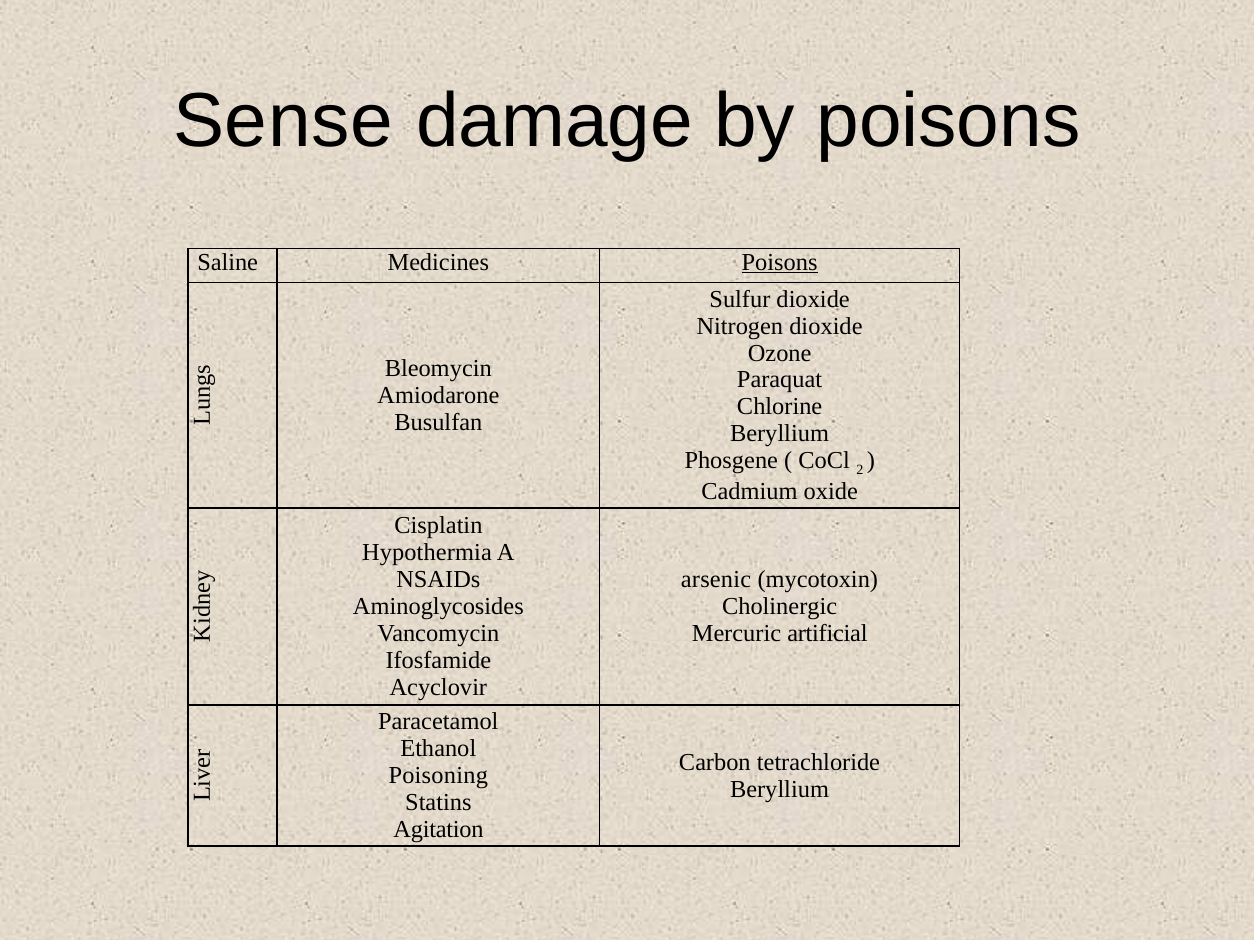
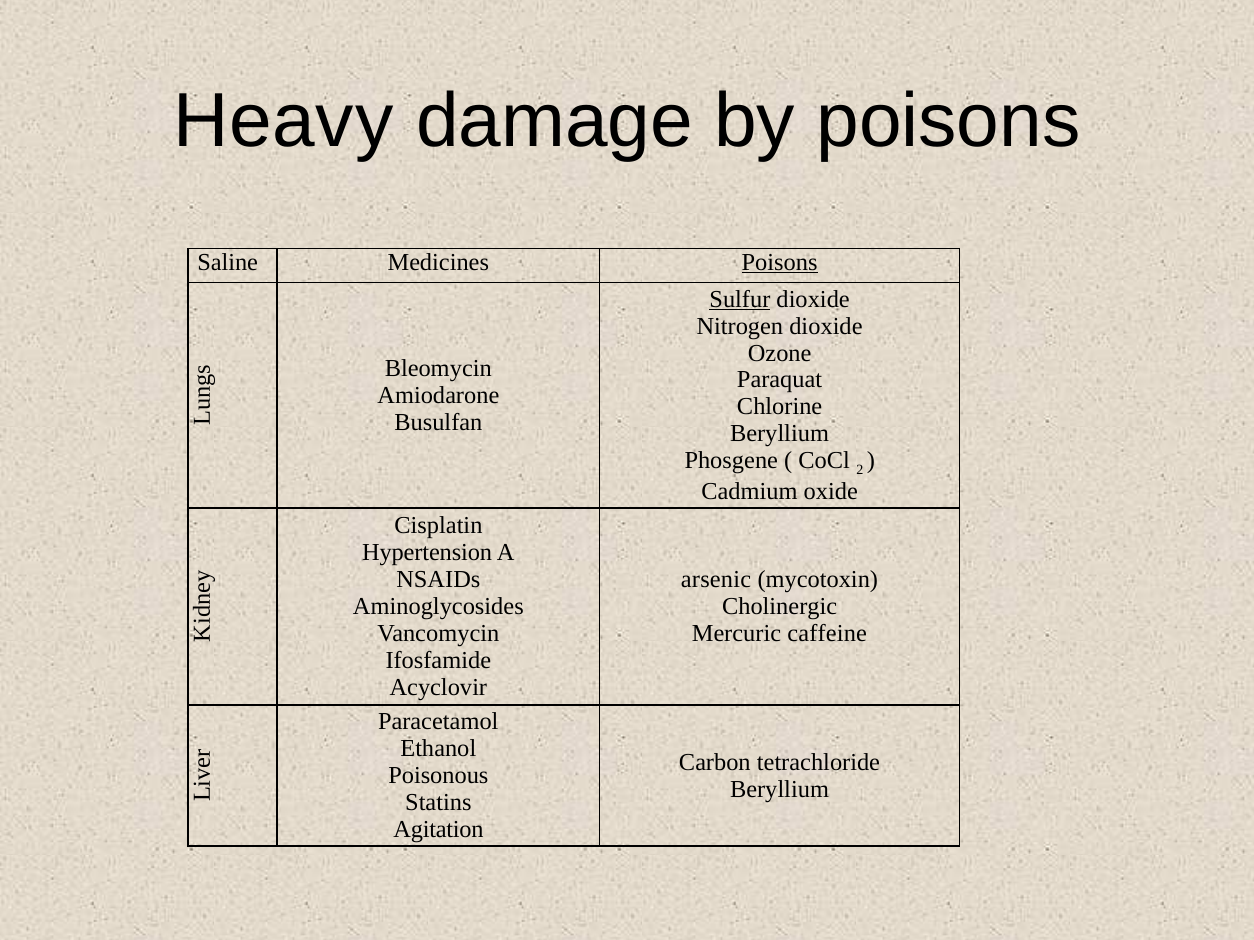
Sense: Sense -> Heavy
Sulfur underline: none -> present
Hypothermia: Hypothermia -> Hypertension
artificial: artificial -> caffeine
Poisoning: Poisoning -> Poisonous
